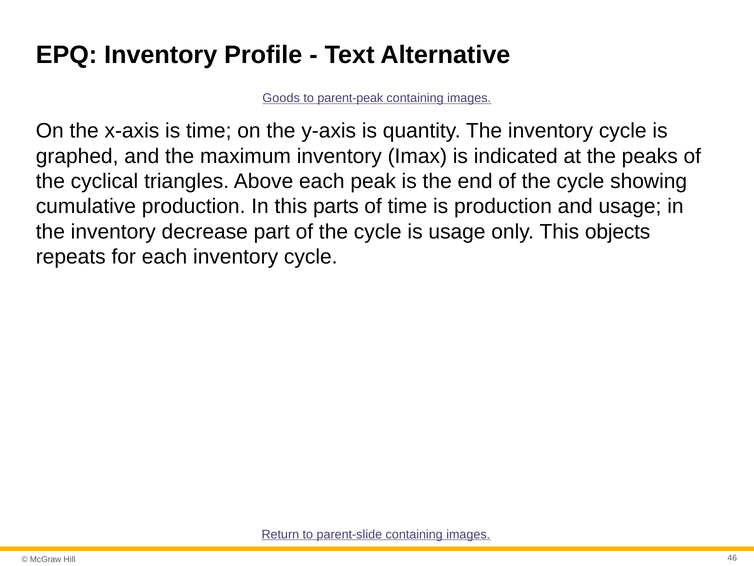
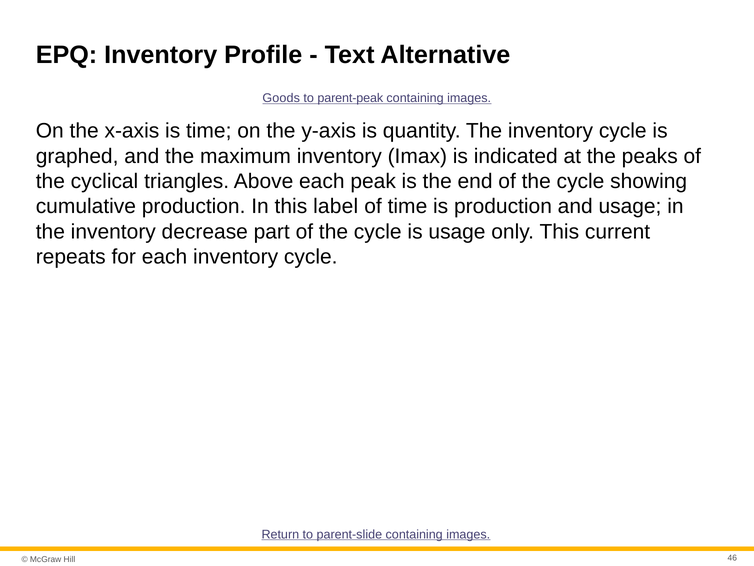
parts: parts -> label
objects: objects -> current
